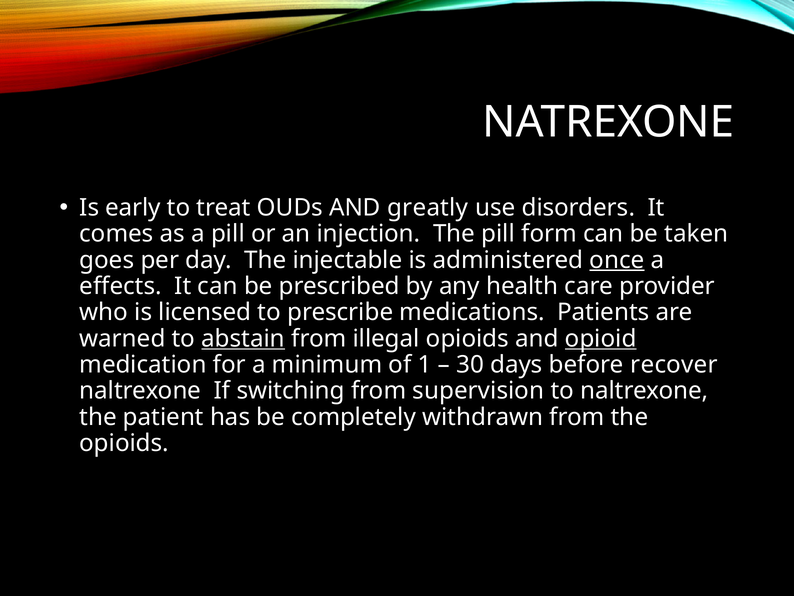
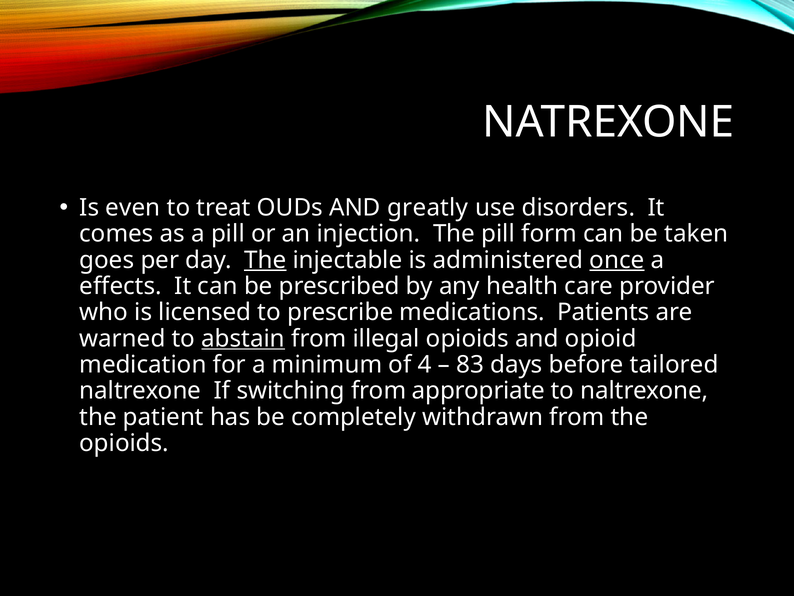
early: early -> even
The at (265, 260) underline: none -> present
opioid underline: present -> none
1: 1 -> 4
30: 30 -> 83
recover: recover -> tailored
supervision: supervision -> appropriate
